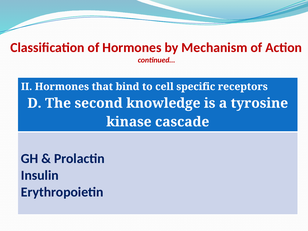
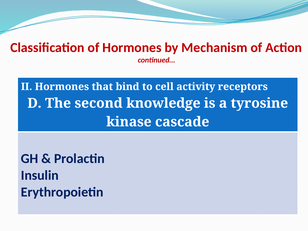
specific: specific -> activity
